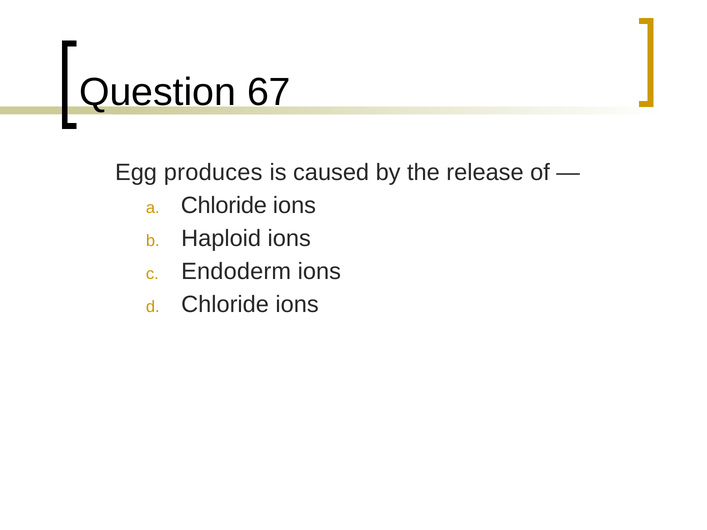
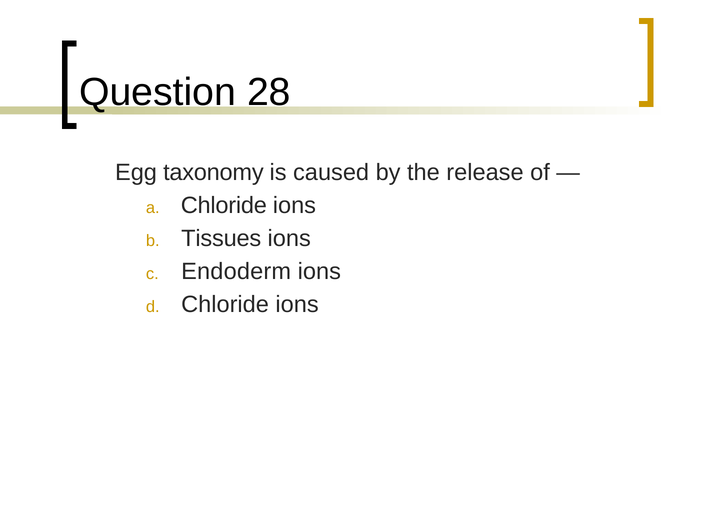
67: 67 -> 28
produces: produces -> taxonomy
Haploid: Haploid -> Tissues
